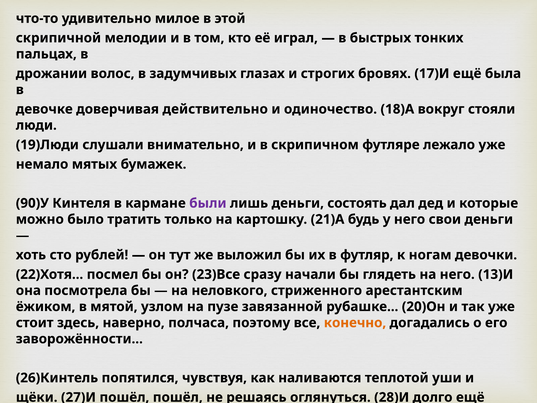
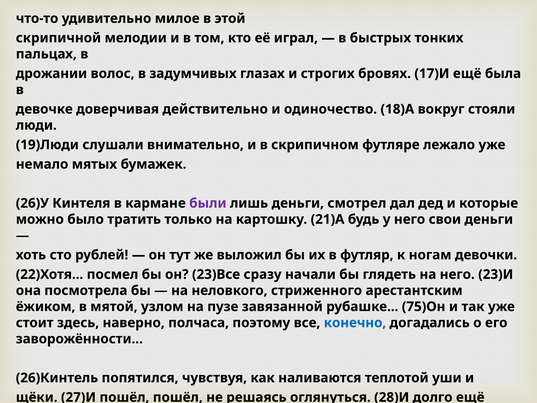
90)У: 90)У -> 26)У
состоять: состоять -> смотрел
13)И: 13)И -> 23)И
20)Он: 20)Он -> 75)Он
конечно colour: orange -> blue
